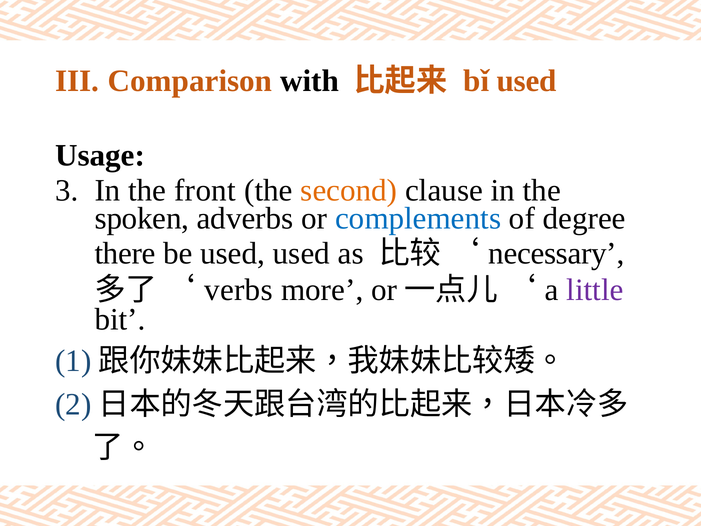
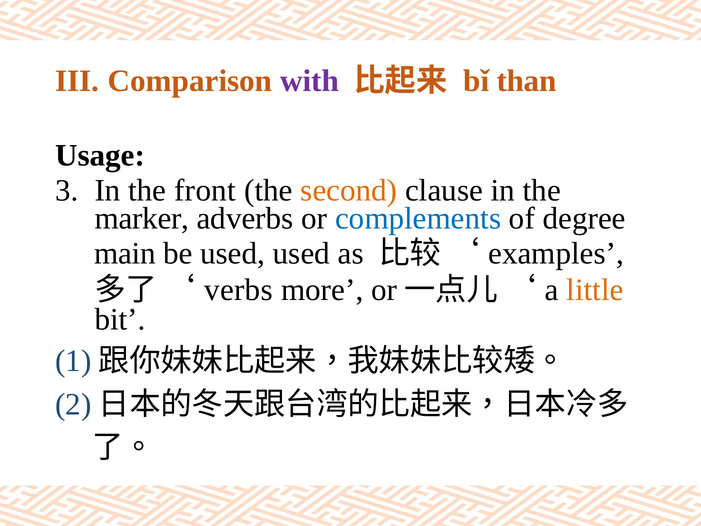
with colour: black -> purple
bǐ used: used -> than
spoken: spoken -> marker
there: there -> main
necessary: necessary -> examples
little colour: purple -> orange
